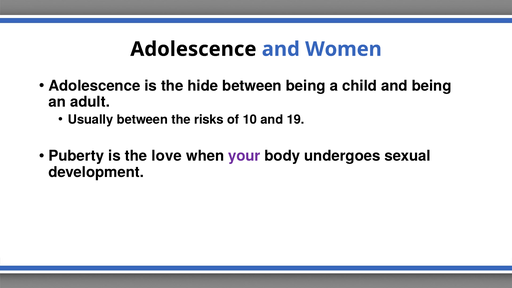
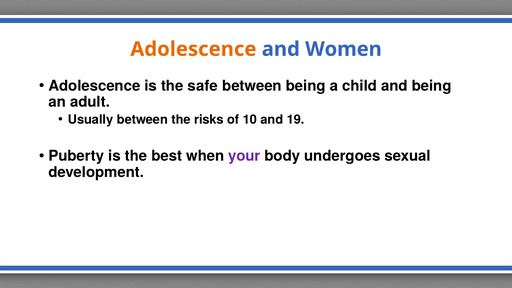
Adolescence at (193, 49) colour: black -> orange
hide: hide -> safe
love: love -> best
